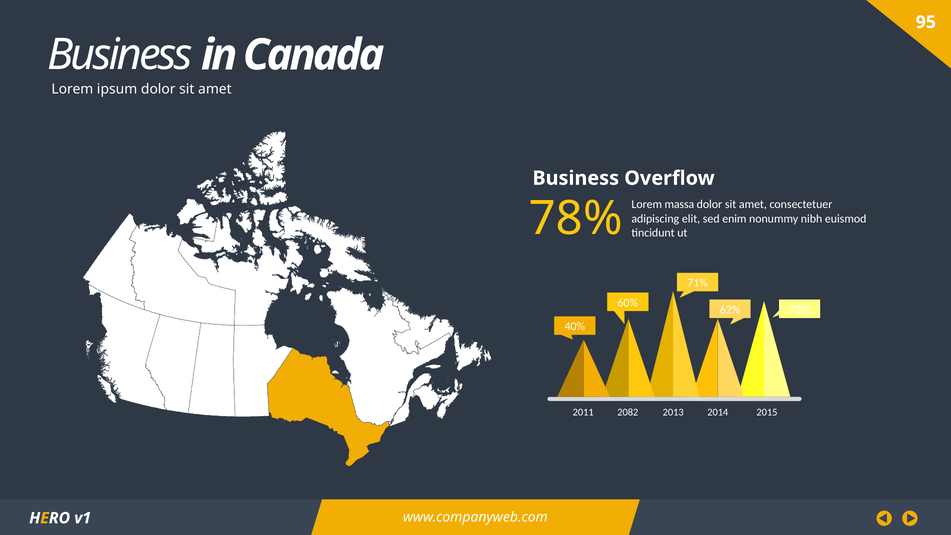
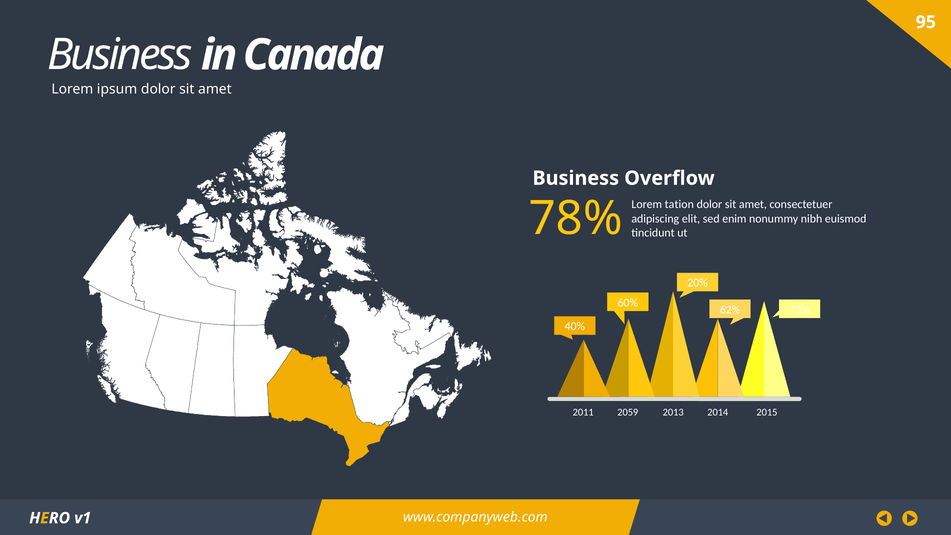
massa: massa -> tation
71%: 71% -> 20%
2082: 2082 -> 2059
